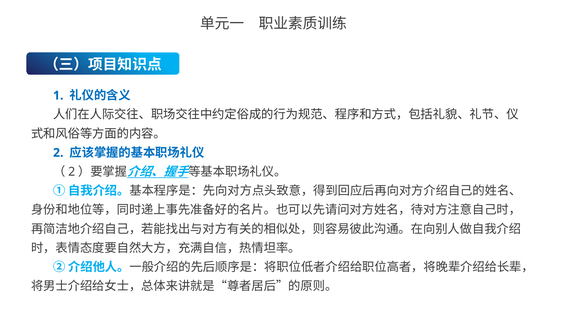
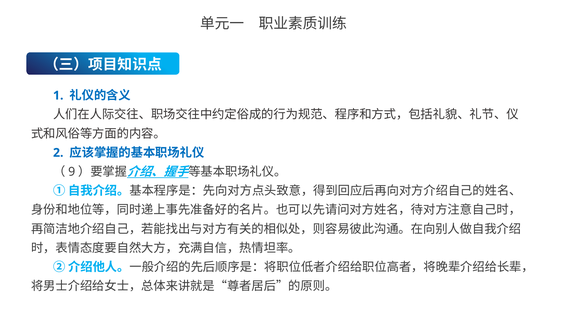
2 at (72, 172): 2 -> 9
